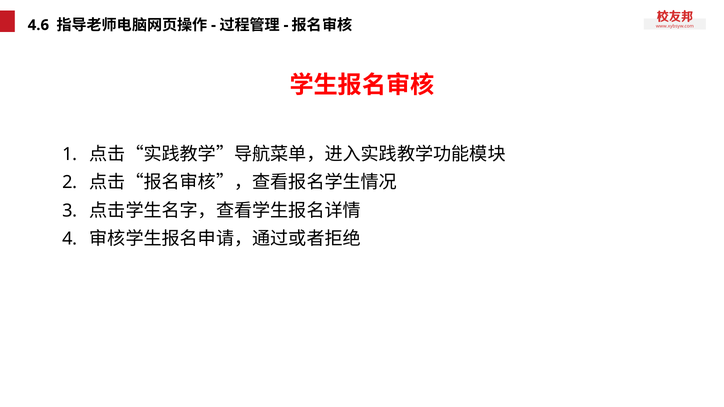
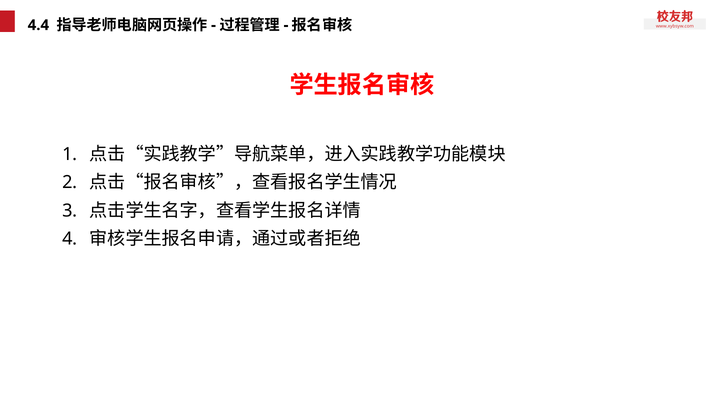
4.6: 4.6 -> 4.4
